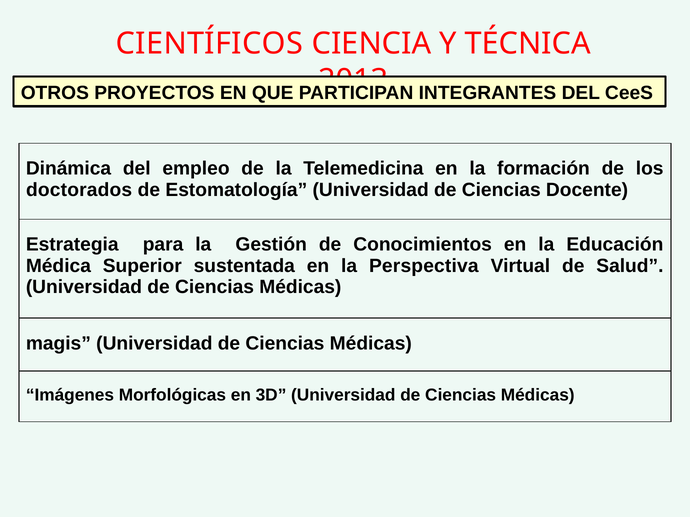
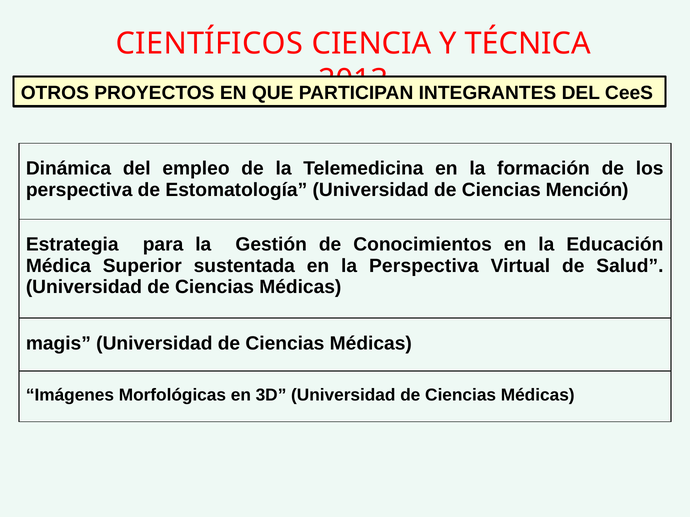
doctorados at (79, 190): doctorados -> perspectiva
Docente: Docente -> Mención
